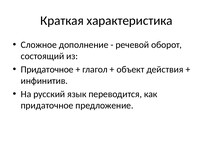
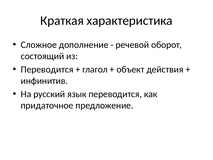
Придаточное at (47, 69): Придаточное -> Переводится
